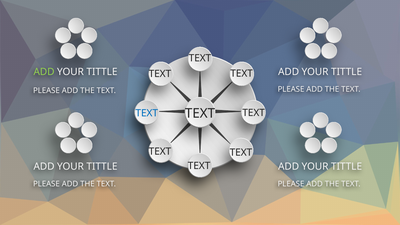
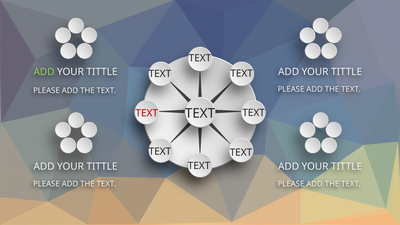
TEXT at (147, 113) colour: blue -> red
